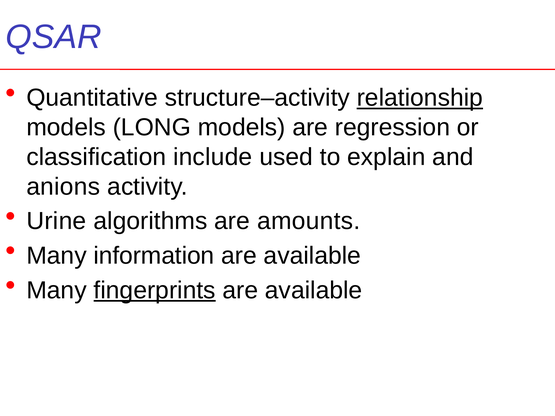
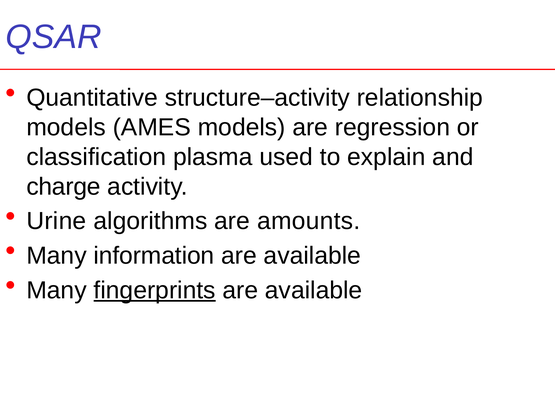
relationship underline: present -> none
LONG: LONG -> AMES
include: include -> plasma
anions: anions -> charge
